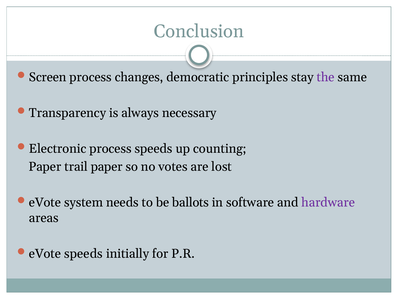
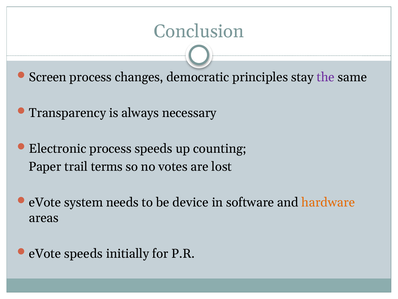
trail paper: paper -> terms
ballots: ballots -> device
hardware colour: purple -> orange
